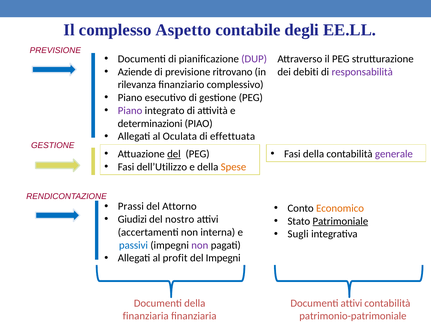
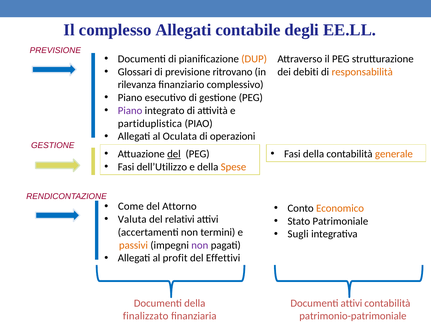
complesso Aspetto: Aspetto -> Allegati
DUP colour: purple -> orange
Aziende: Aziende -> Glossari
responsabilità colour: purple -> orange
determinazioni: determinazioni -> partiduplistica
effettuata: effettuata -> operazioni
generale colour: purple -> orange
Prassi: Prassi -> Come
Giudizi: Giudizi -> Valuta
nostro: nostro -> relativi
Patrimoniale underline: present -> none
interna: interna -> termini
passivi colour: blue -> orange
del Impegni: Impegni -> Effettivi
finanziaria at (146, 316): finanziaria -> finalizzato
